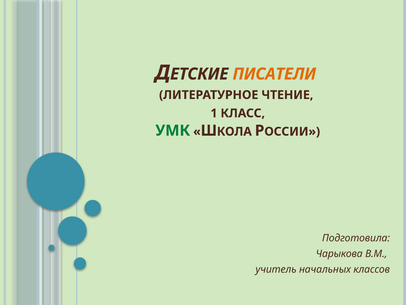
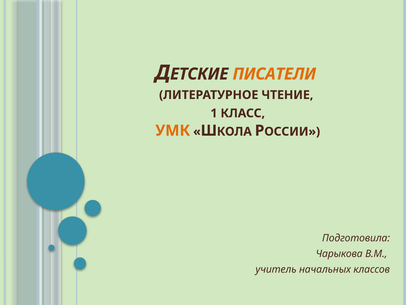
УМК colour: green -> orange
